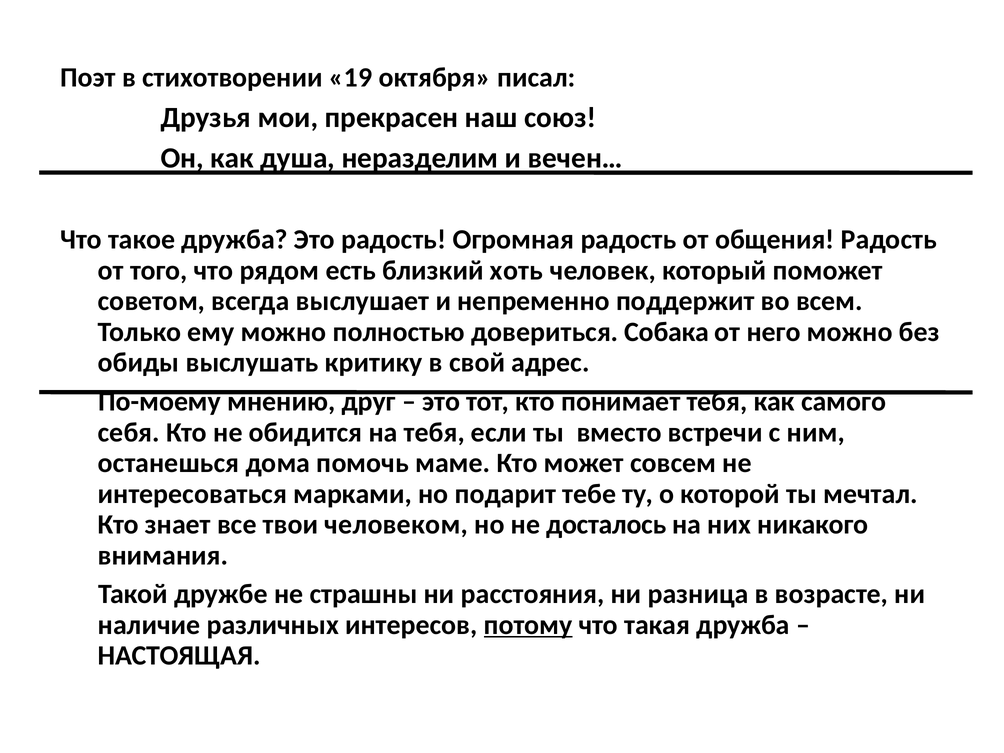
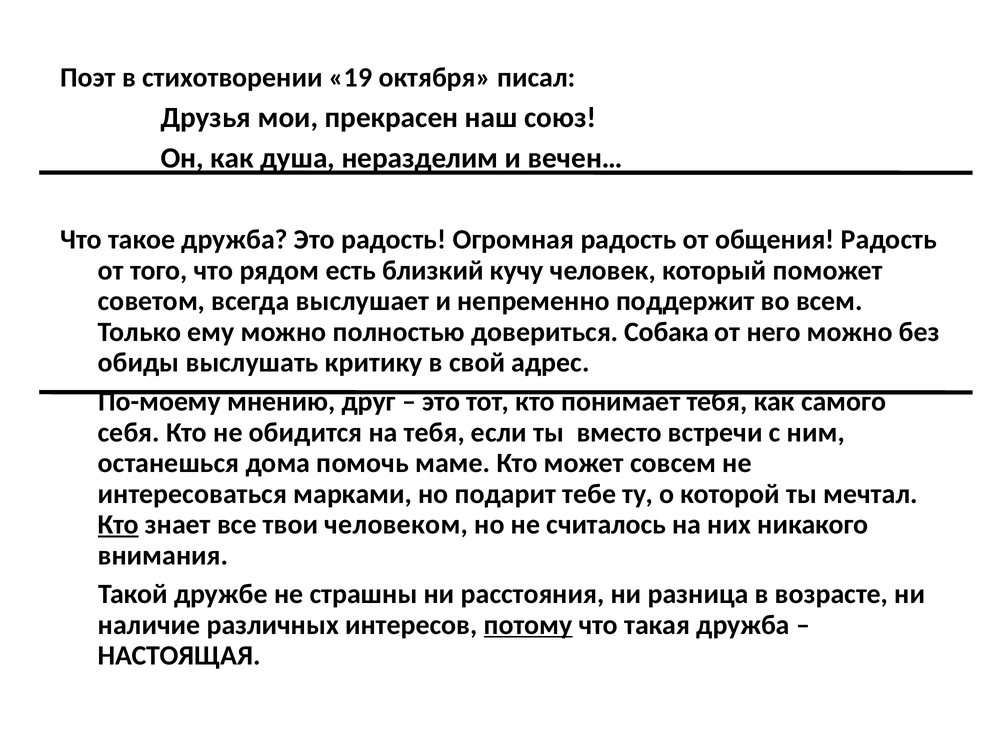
хоть: хоть -> кучу
Кто at (118, 525) underline: none -> present
досталось: досталось -> считалось
